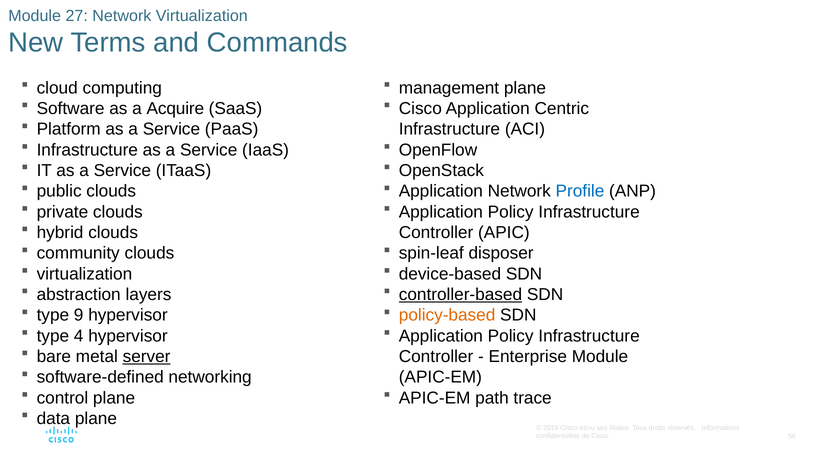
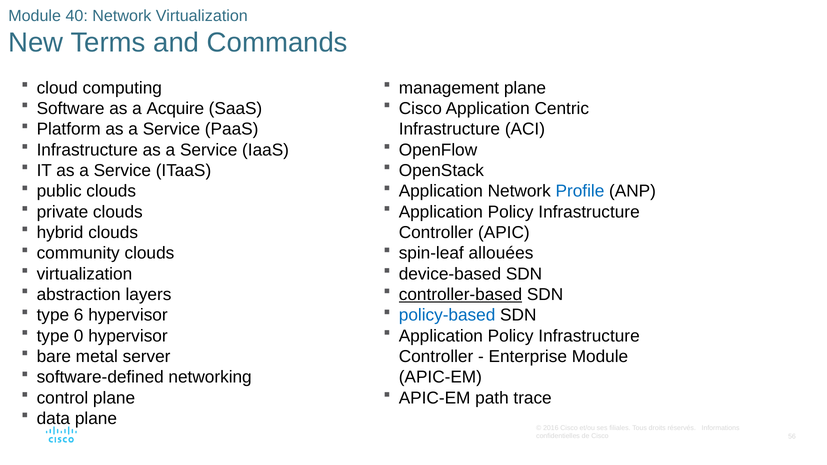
27: 27 -> 40
disposer: disposer -> allouées
9: 9 -> 6
policy-based colour: orange -> blue
4: 4 -> 0
server underline: present -> none
